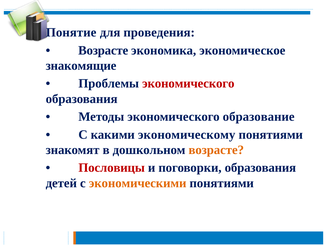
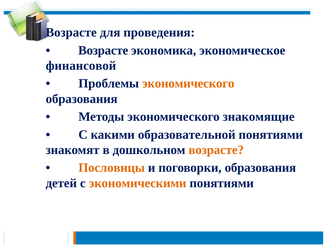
Понятие at (71, 32): Понятие -> Возрасте
знакомящие: знакомящие -> финансовой
экономического at (188, 83) colour: red -> orange
образование: образование -> знакомящие
экономическому: экономическому -> образовательной
Пословицы colour: red -> orange
